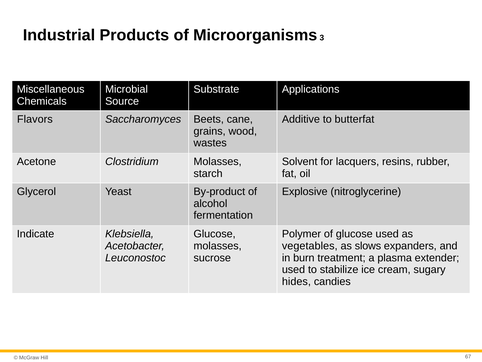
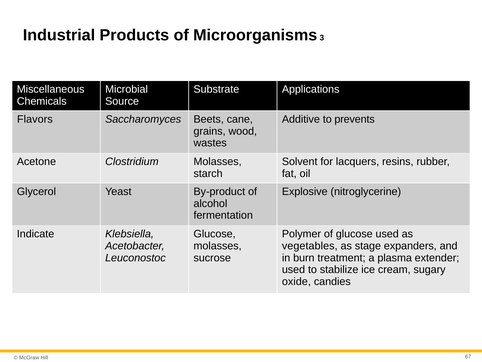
butterfat: butterfat -> prevents
slows: slows -> stage
hides: hides -> oxide
